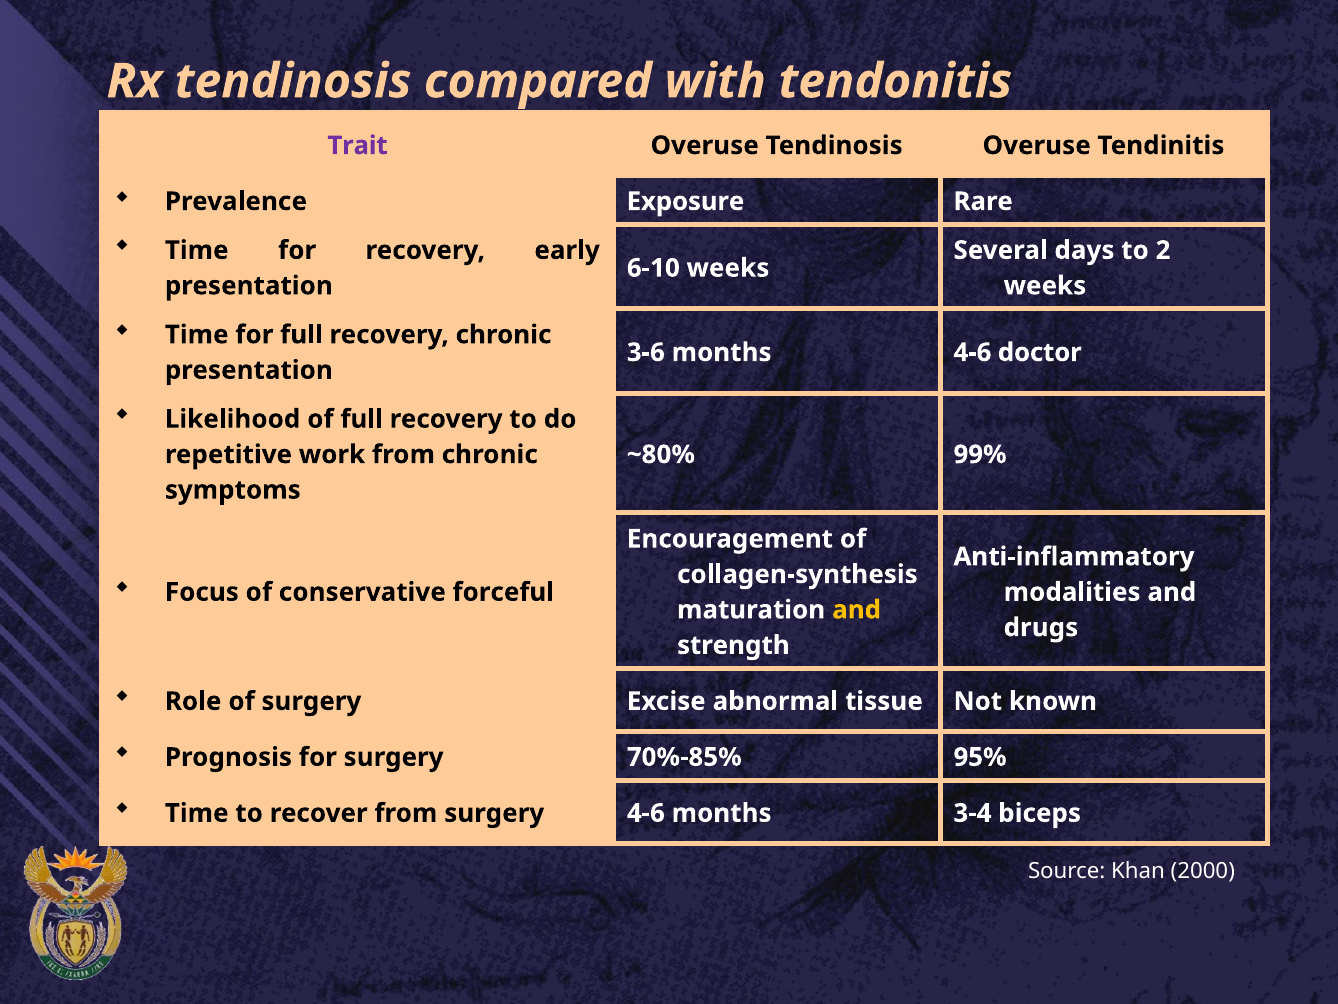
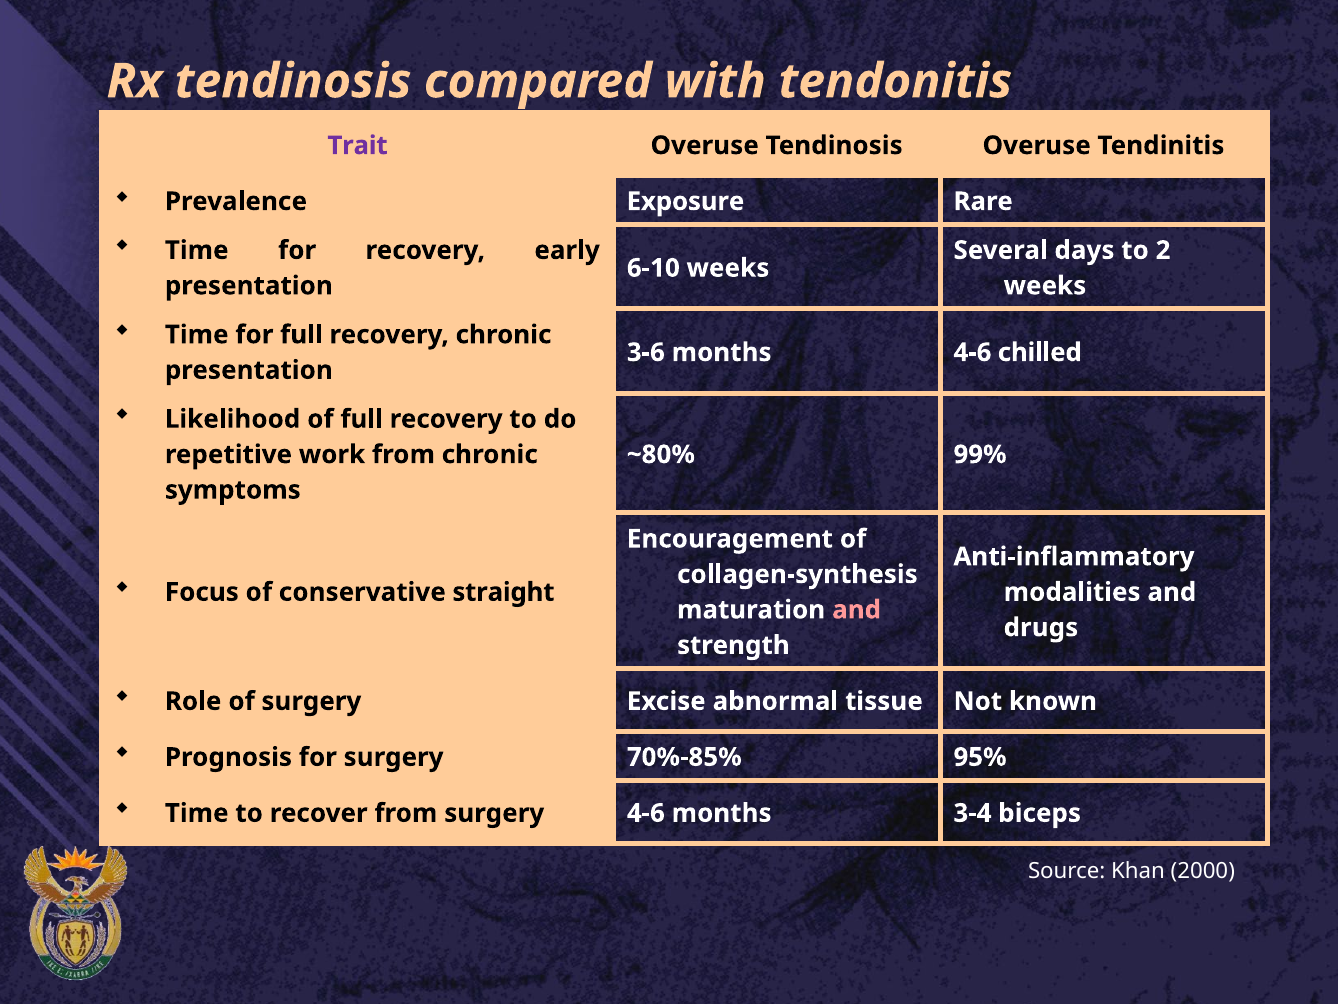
doctor: doctor -> chilled
forceful: forceful -> straight
and at (857, 610) colour: yellow -> pink
